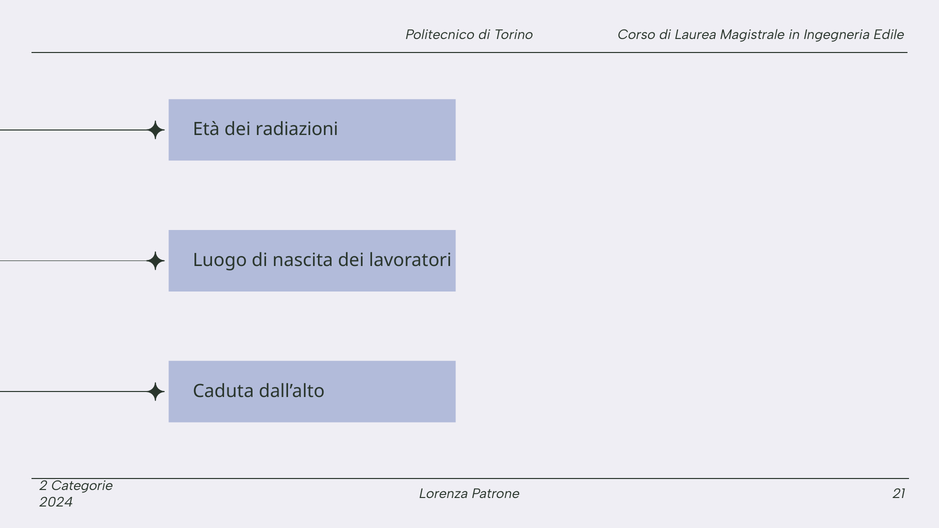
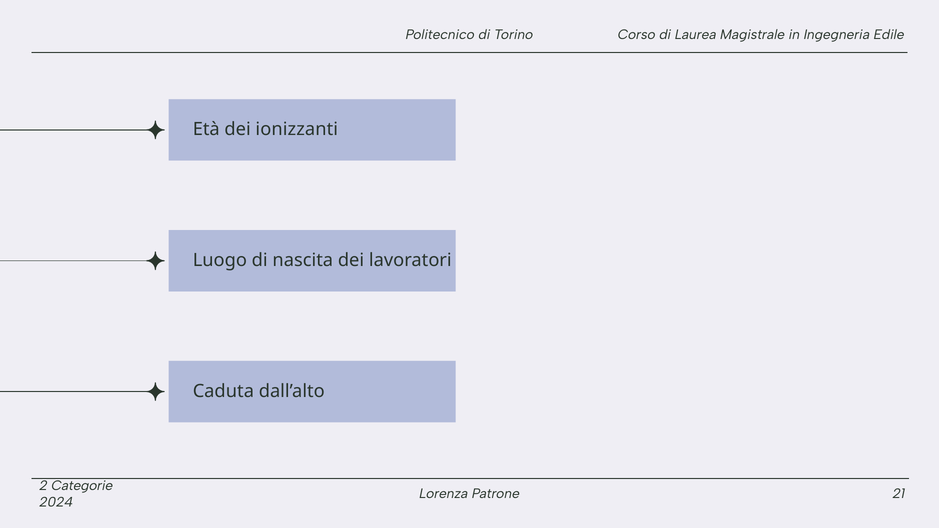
radiazioni: radiazioni -> ionizzanti
